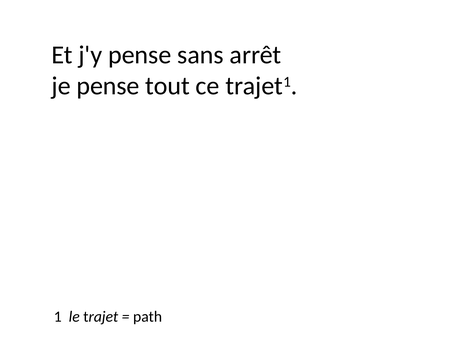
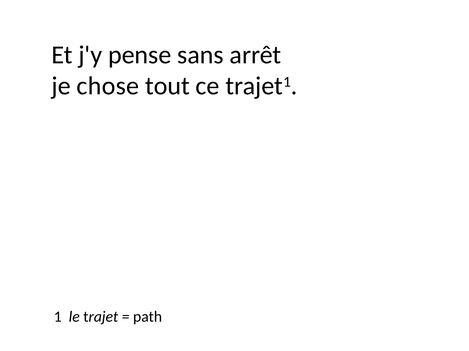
je pense: pense -> chose
